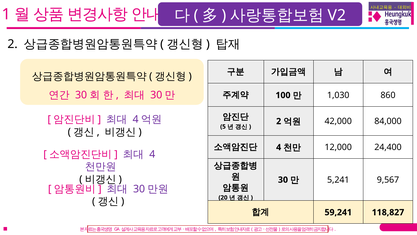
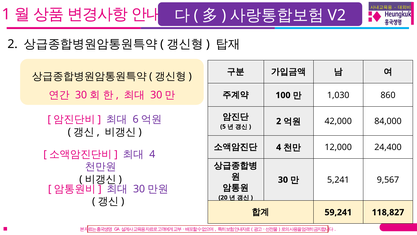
4 at (136, 119): 4 -> 6
